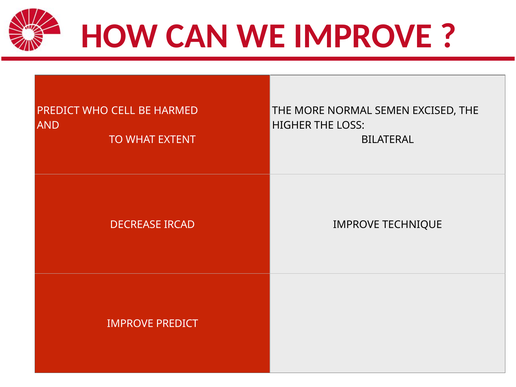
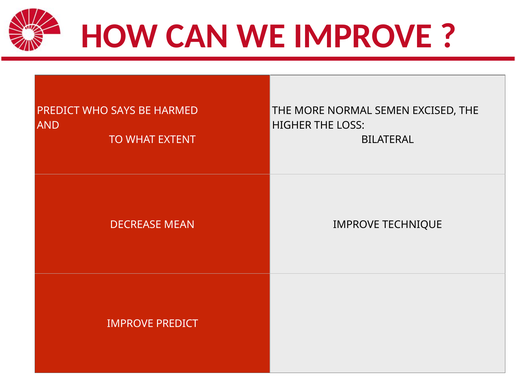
CELL: CELL -> SAYS
IRCAD: IRCAD -> MEAN
